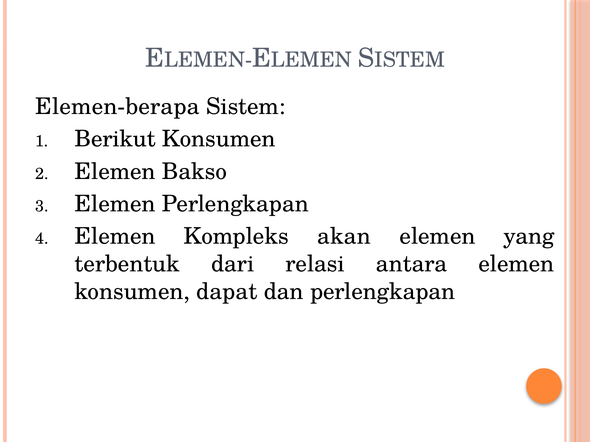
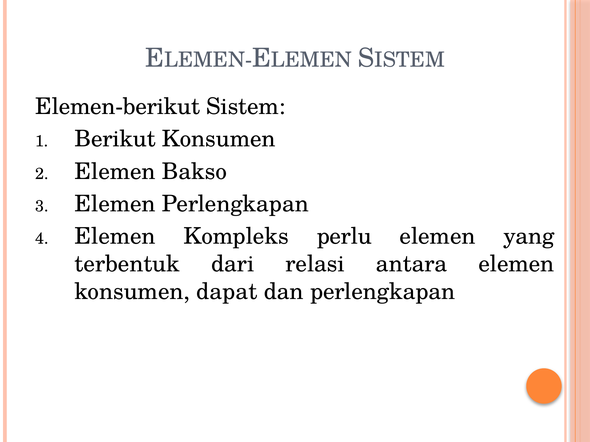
Elemen-berapa: Elemen-berapa -> Elemen-berikut
akan: akan -> perlu
